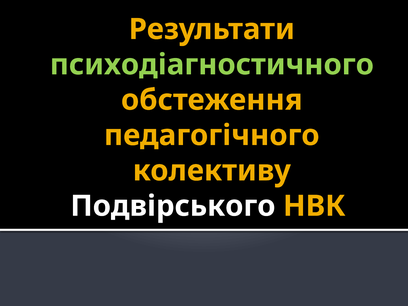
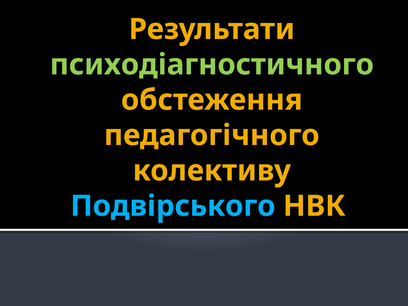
Подвірського colour: white -> light blue
